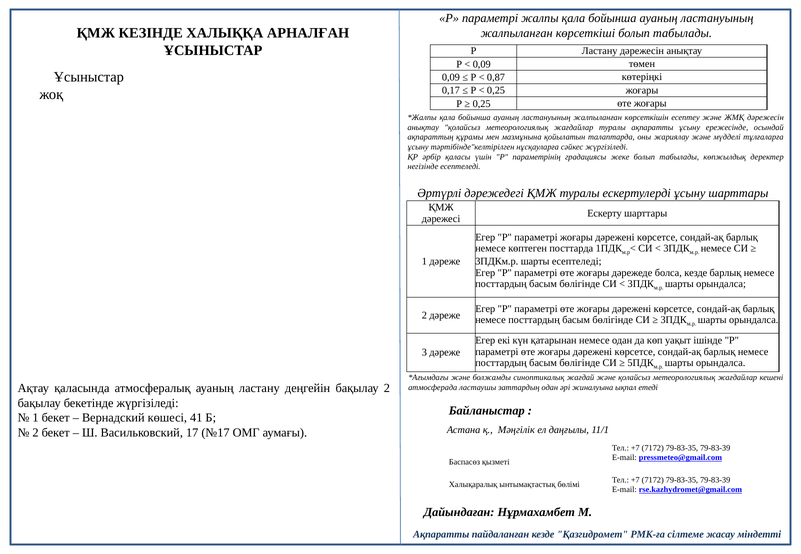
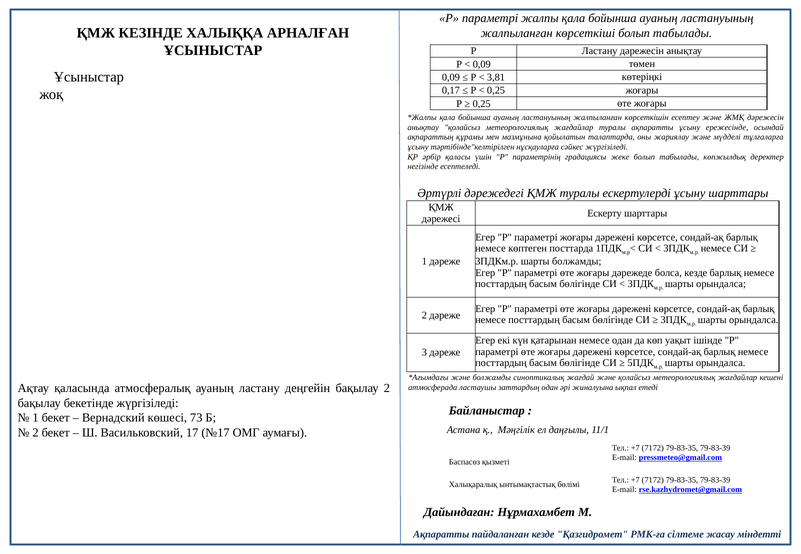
0,87: 0,87 -> 3,81
шарты есептеледі: есептеледі -> болжамды
41: 41 -> 73
